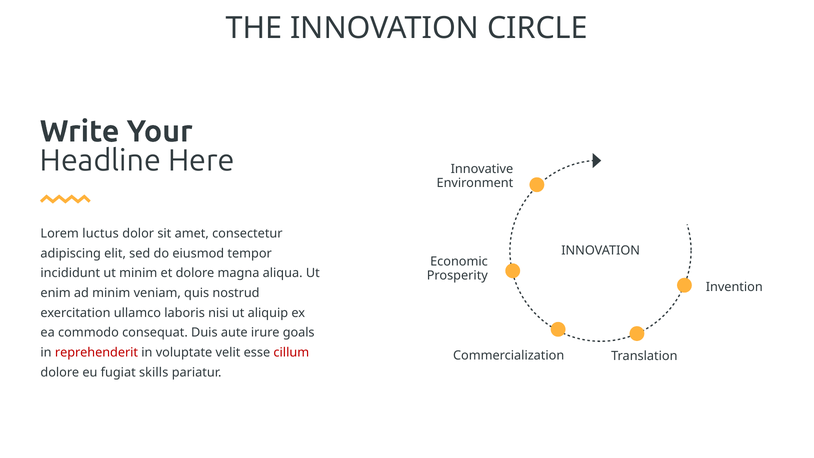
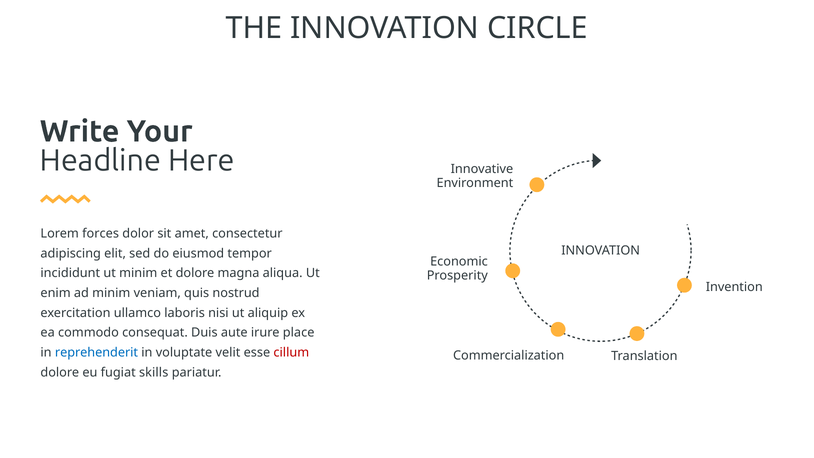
luctus: luctus -> forces
goals: goals -> place
reprehenderit colour: red -> blue
